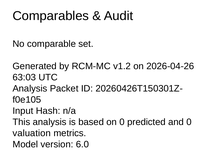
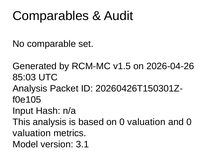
v1.2: v1.2 -> v1.5
63:03: 63:03 -> 85:03
on 0 predicted: predicted -> valuation
6.0: 6.0 -> 3.1
